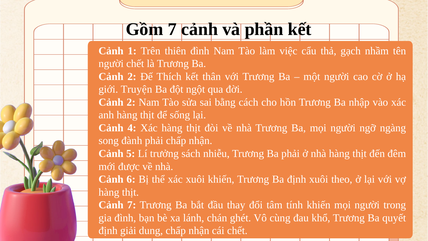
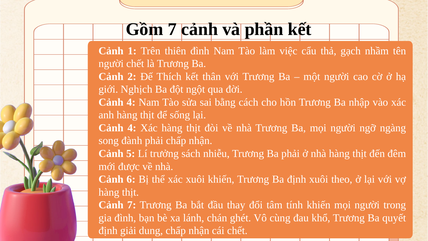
Truyện: Truyện -> Nghịch
2 at (131, 102): 2 -> 4
